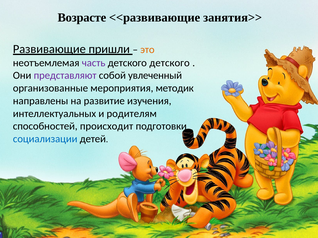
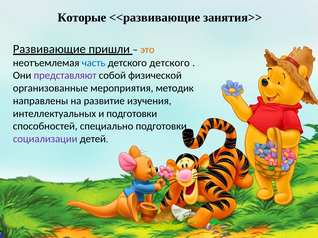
Возрасте: Возрасте -> Которые
часть colour: purple -> blue
увлеченный: увлеченный -> физической
и родителям: родителям -> подготовки
происходит: происходит -> специально
социализации colour: blue -> purple
